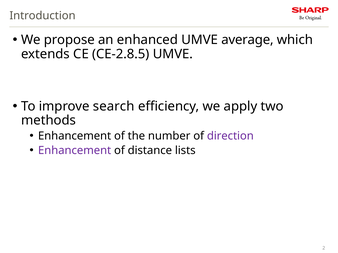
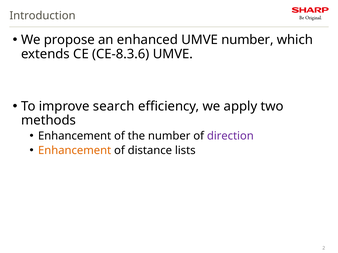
UMVE average: average -> number
CE-2.8.5: CE-2.8.5 -> CE-8.3.6
Enhancement at (75, 151) colour: purple -> orange
